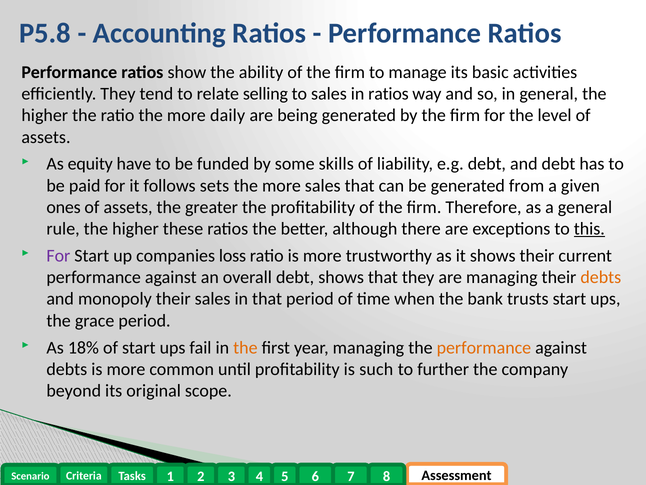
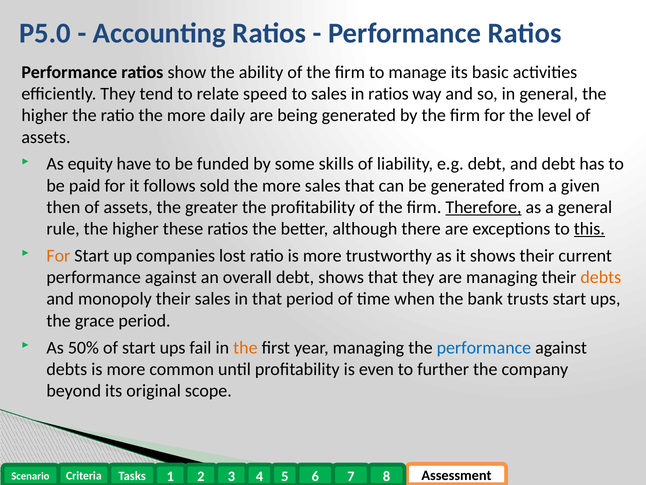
P5.8: P5.8 -> P5.0
selling: selling -> speed
sets: sets -> sold
ones: ones -> then
Therefore underline: none -> present
For at (58, 256) colour: purple -> orange
loss: loss -> lost
18%: 18% -> 50%
performance at (484, 347) colour: orange -> blue
such: such -> even
